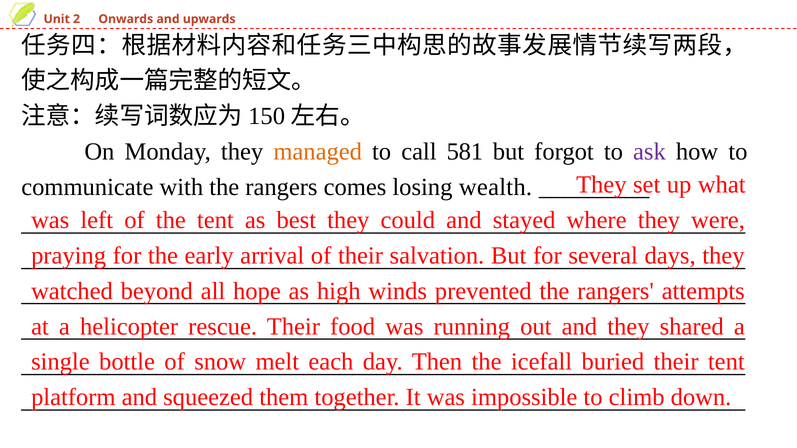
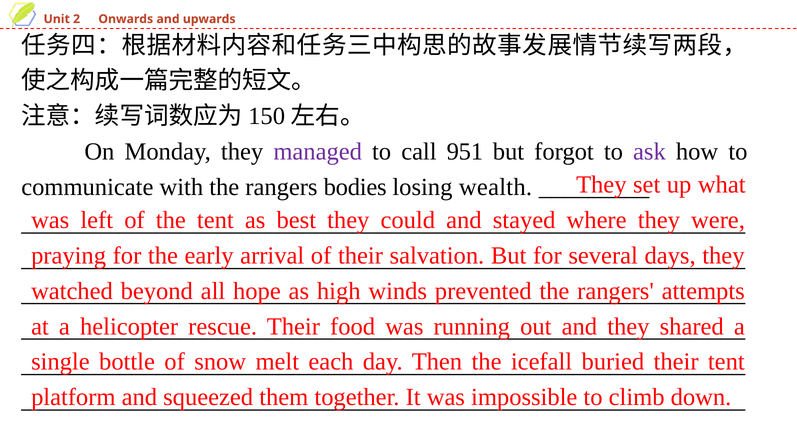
managed colour: orange -> purple
581: 581 -> 951
comes: comes -> bodies
